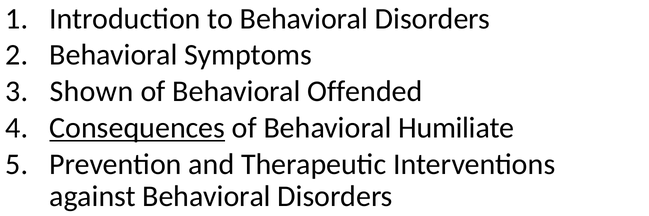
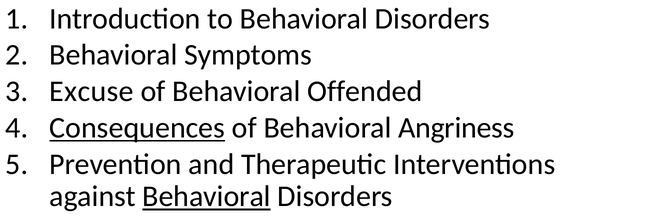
Shown: Shown -> Excuse
Humiliate: Humiliate -> Angriness
Behavioral at (207, 197) underline: none -> present
